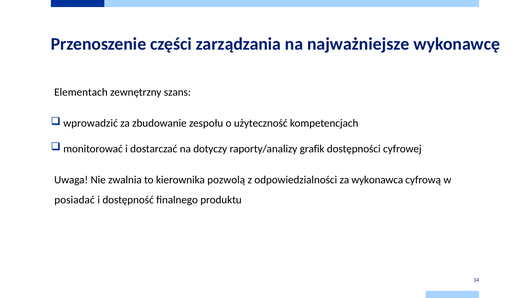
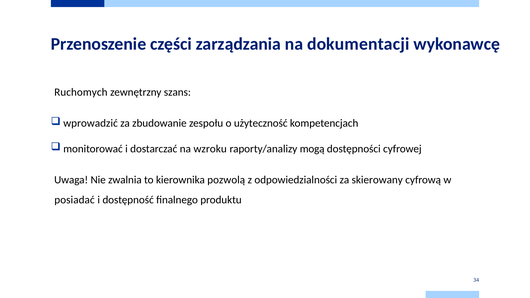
najważniejsze: najważniejsze -> dokumentacji
Elementach: Elementach -> Ruchomych
dotyczy: dotyczy -> wzroku
grafik: grafik -> mogą
wykonawca: wykonawca -> skierowany
